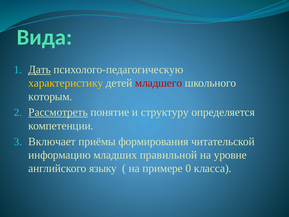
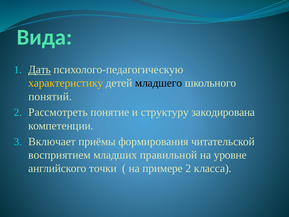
младшего colour: red -> black
которым: которым -> понятий
Рассмотреть underline: present -> none
определяется: определяется -> закодирована
информацию: информацию -> восприятием
языку: языку -> точки
примере 0: 0 -> 2
